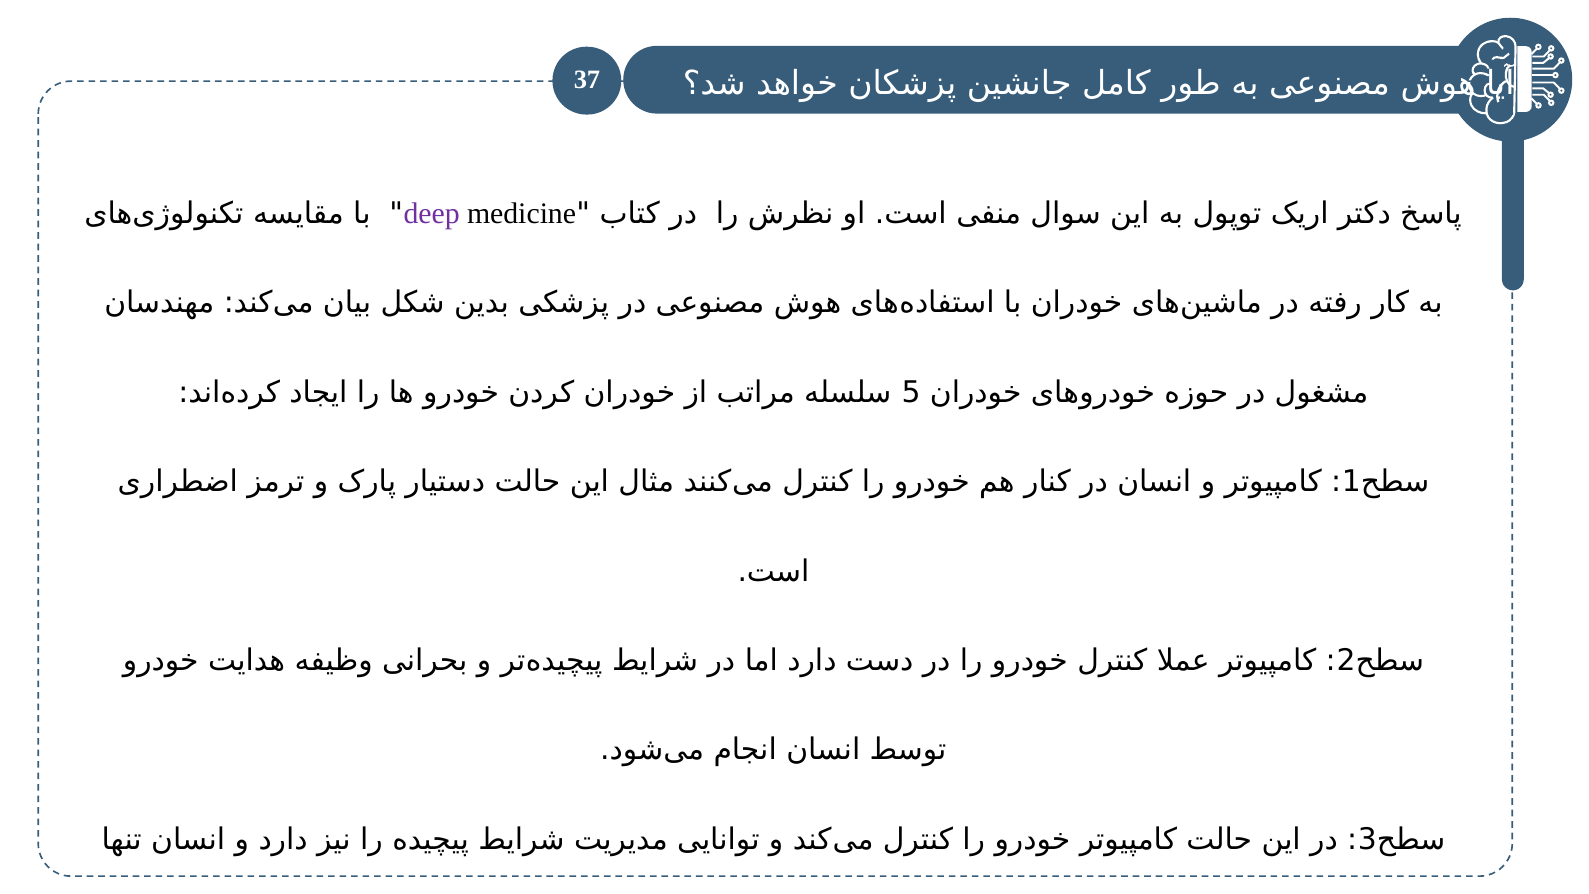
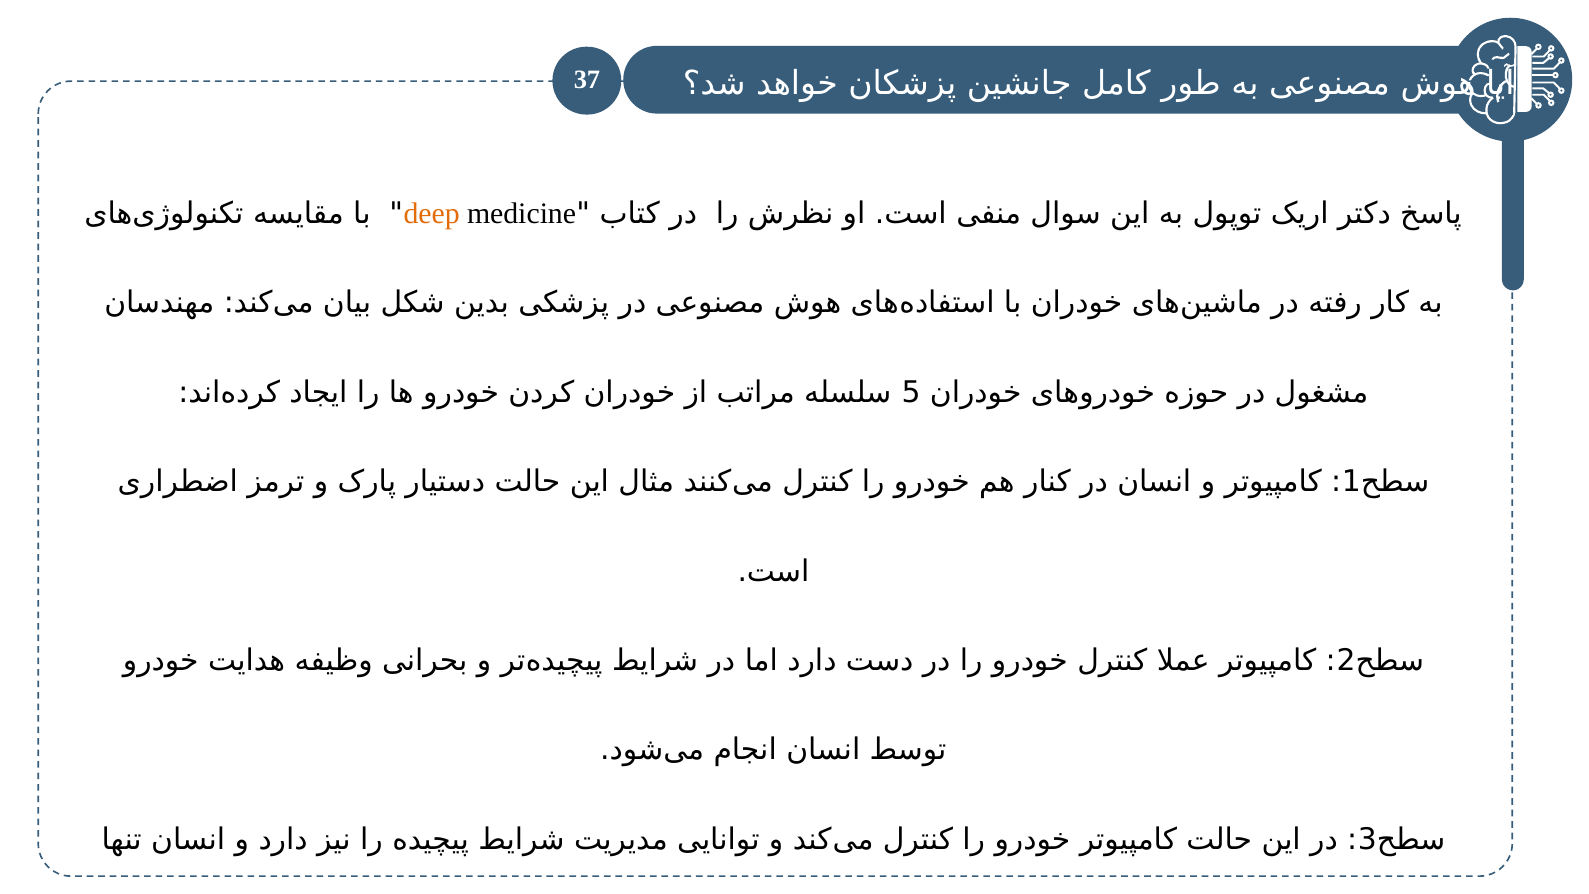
deep colour: purple -> orange
